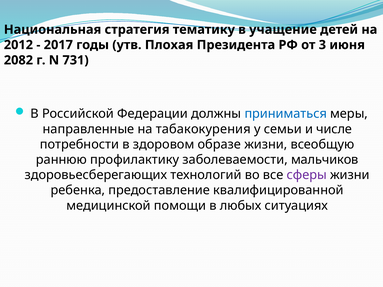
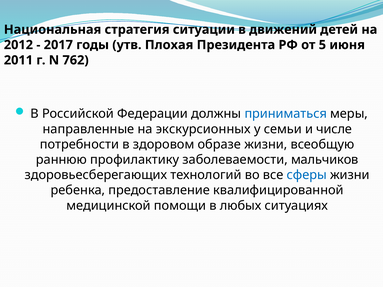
тематику: тематику -> ситуации
учащение: учащение -> движений
3: 3 -> 5
2082: 2082 -> 2011
731: 731 -> 762
табакокурения: табакокурения -> экскурсионных
сферы colour: purple -> blue
